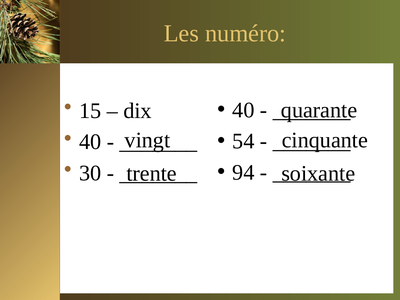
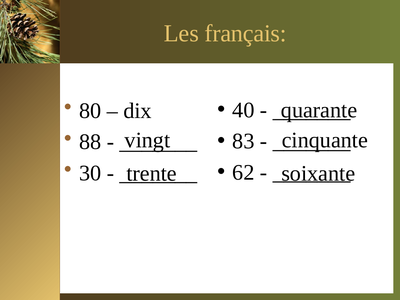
numéro: numéro -> français
15: 15 -> 80
54: 54 -> 83
40 at (90, 142): 40 -> 88
94: 94 -> 62
